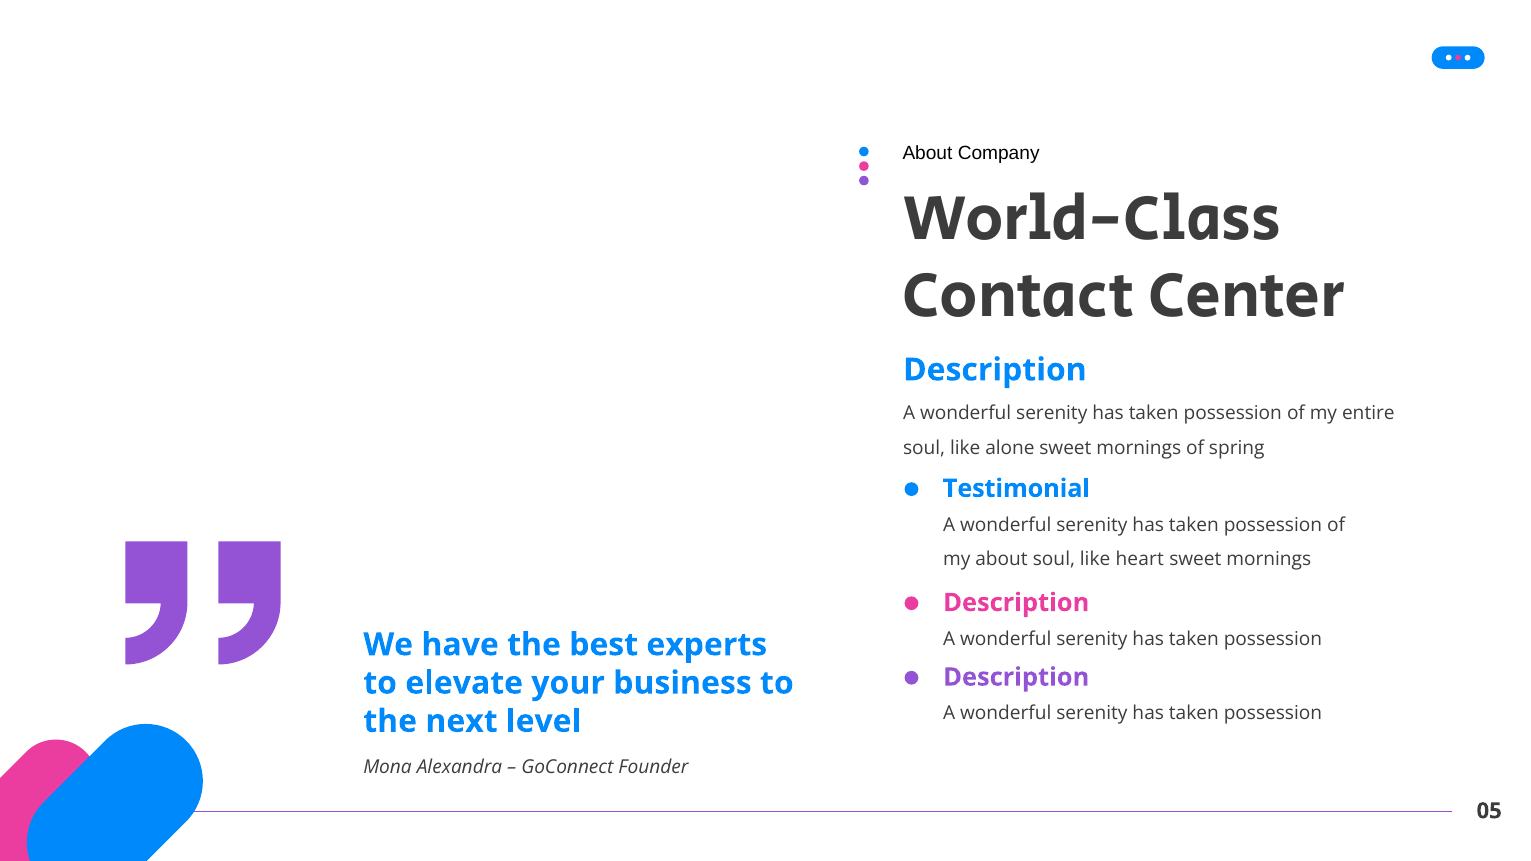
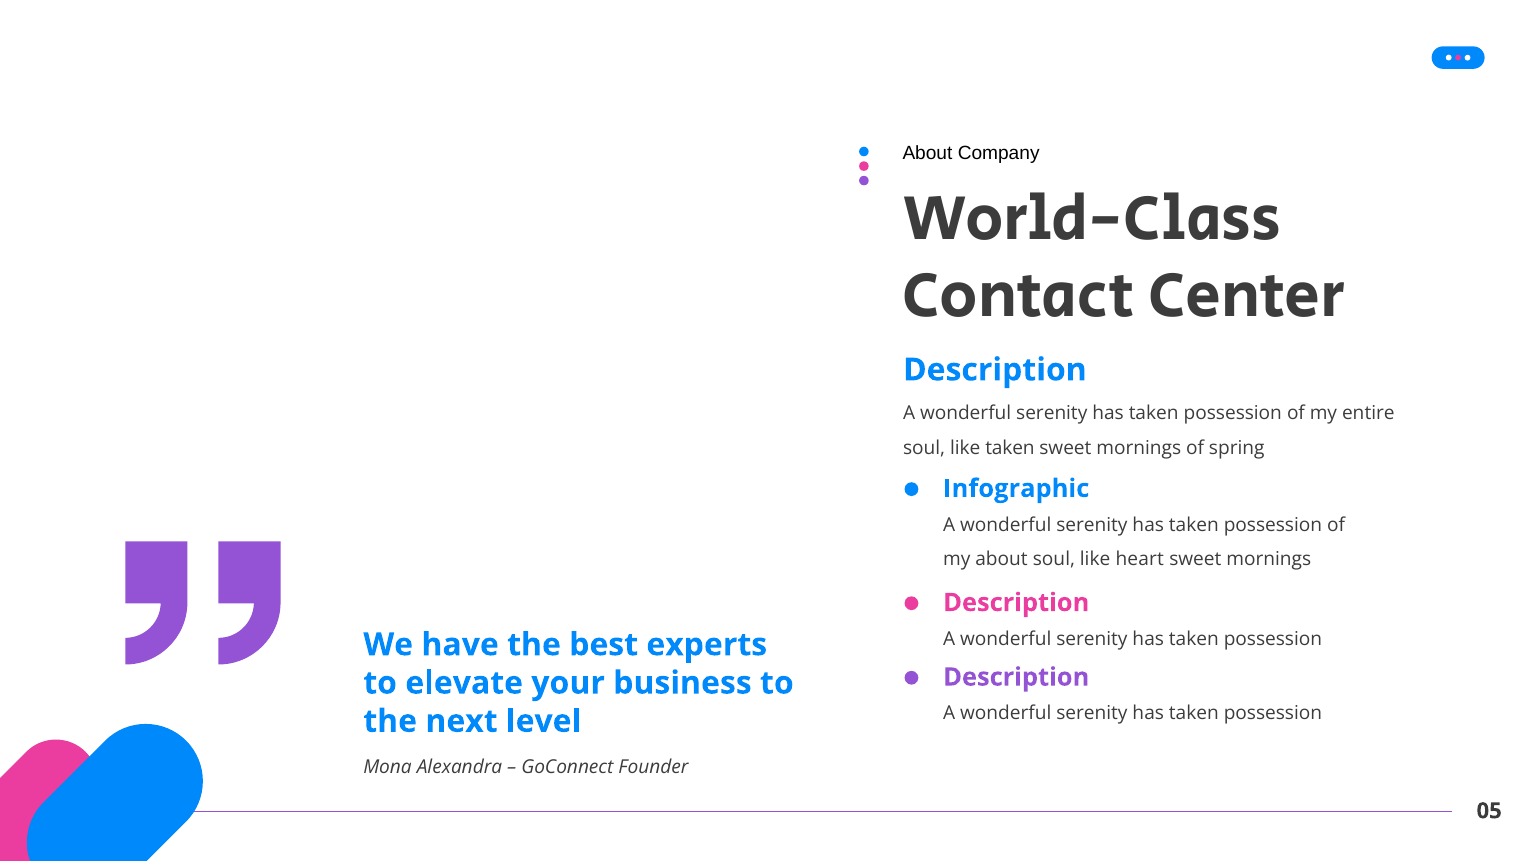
like alone: alone -> taken
Testimonial: Testimonial -> Infographic
